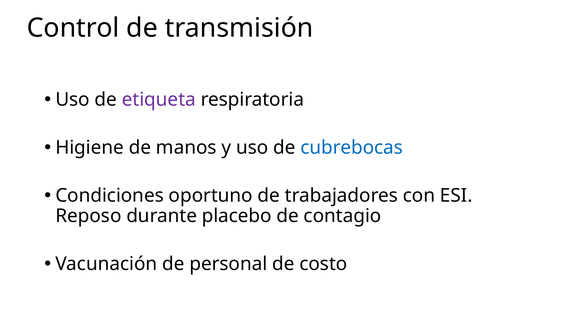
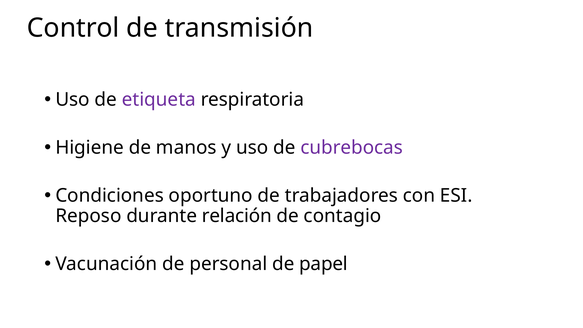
cubrebocas colour: blue -> purple
placebo: placebo -> relación
costo: costo -> papel
